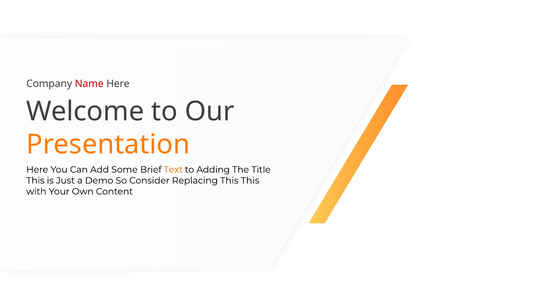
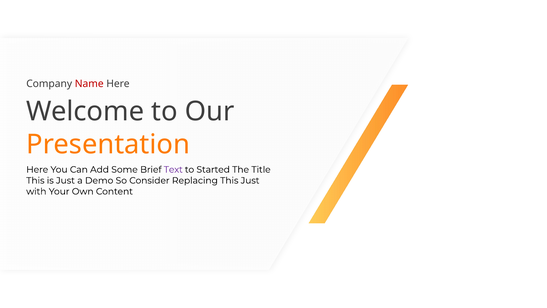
Text colour: orange -> purple
Adding: Adding -> Started
This This: This -> Just
